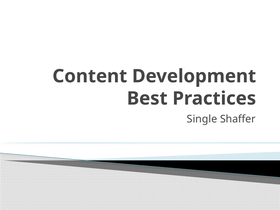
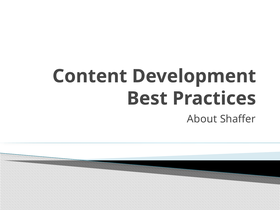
Single: Single -> About
